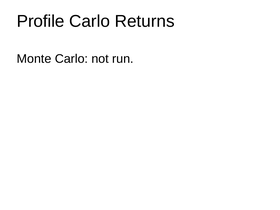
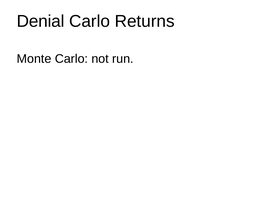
Profile: Profile -> Denial
